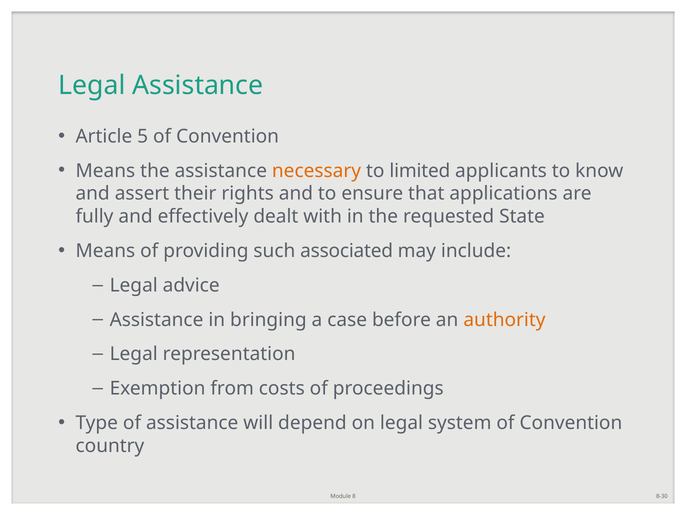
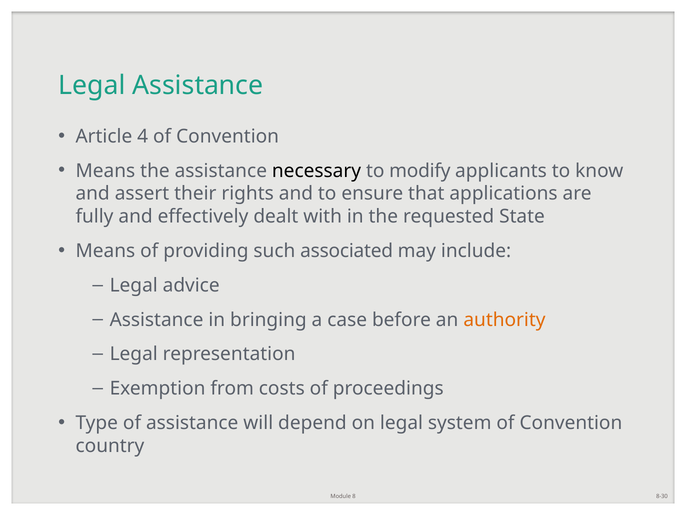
5: 5 -> 4
necessary colour: orange -> black
limited: limited -> modify
